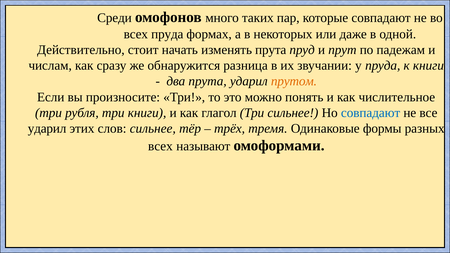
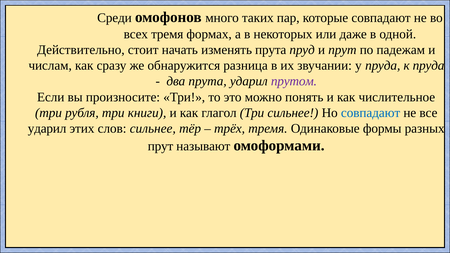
всех пруда: пруда -> тремя
к книги: книги -> пруда
прутом colour: orange -> purple
всех at (160, 146): всех -> прут
